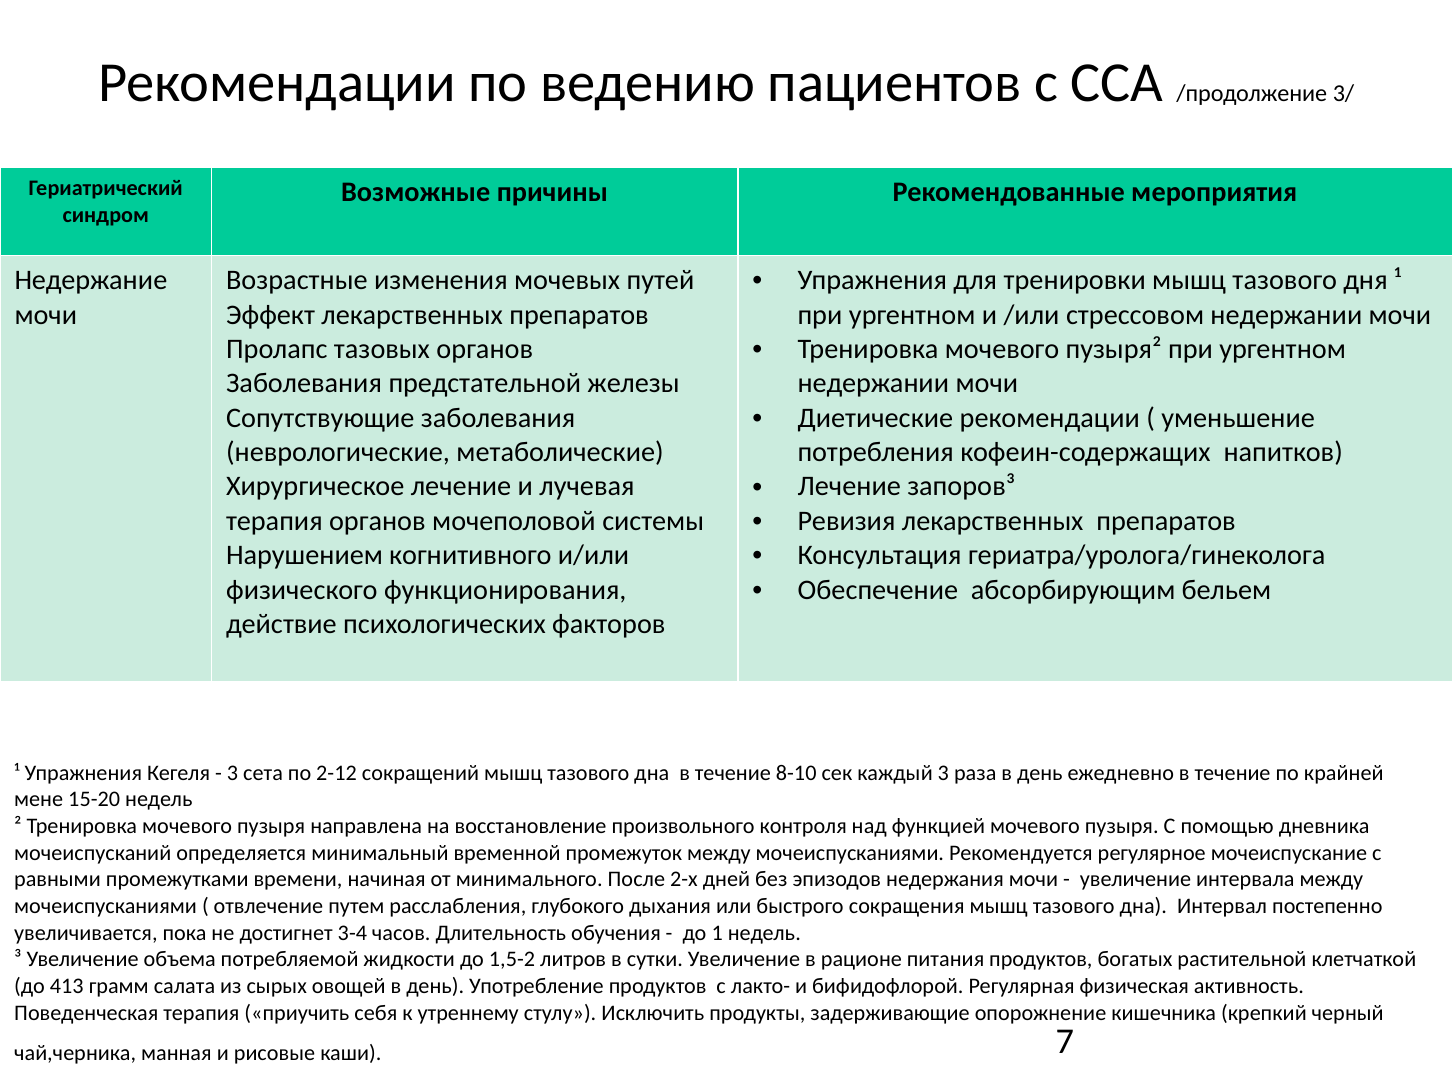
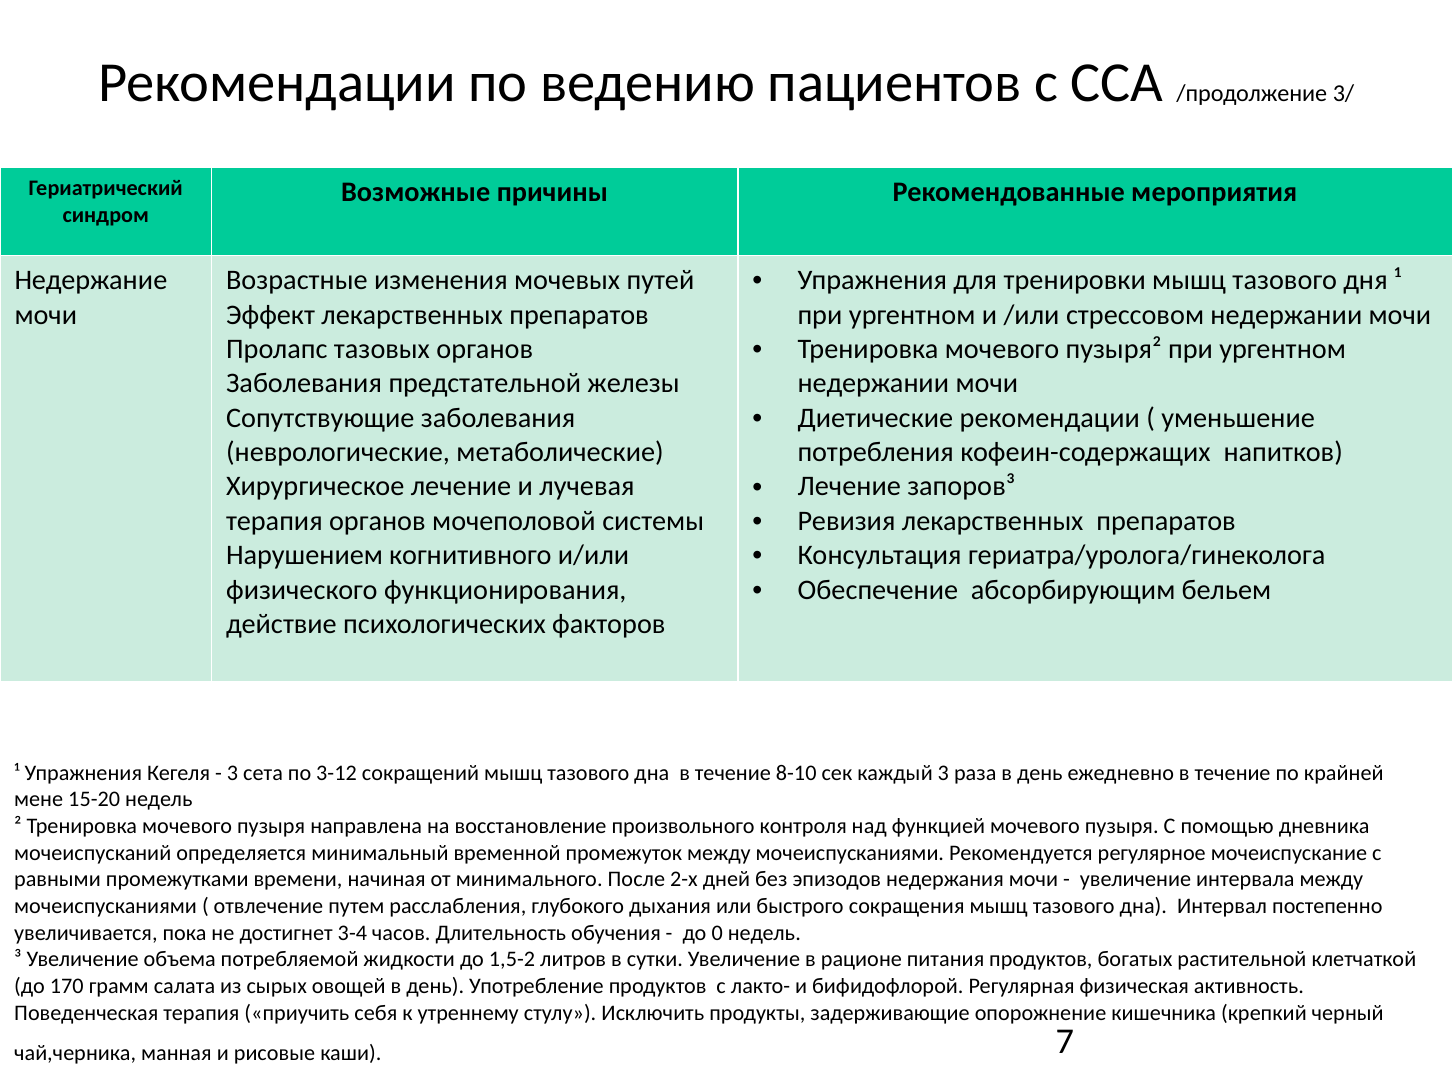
2-12: 2-12 -> 3-12
1: 1 -> 0
413: 413 -> 170
